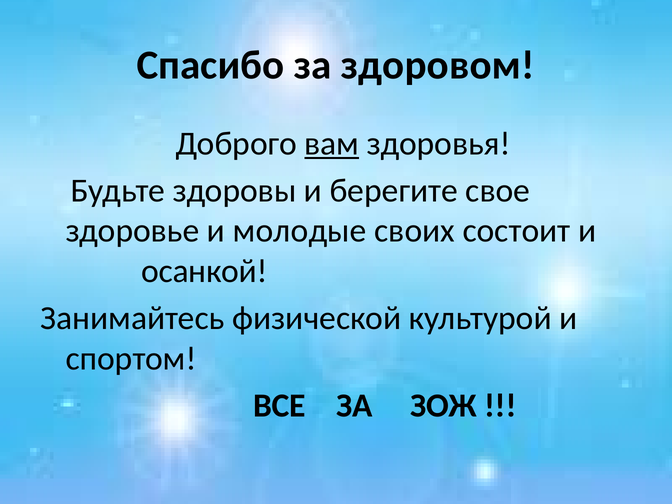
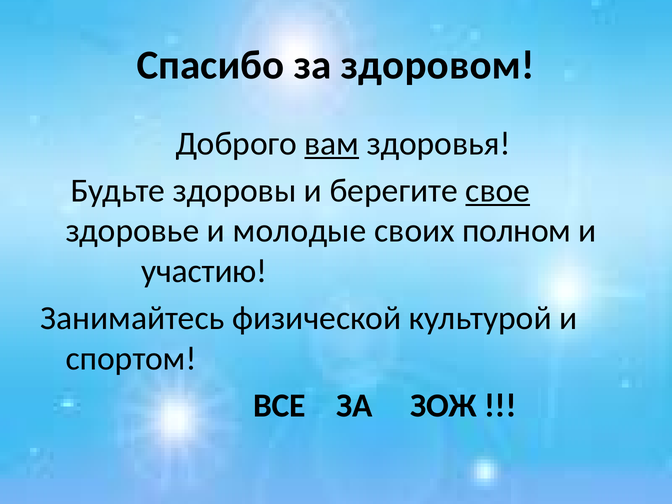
свое underline: none -> present
состоит: состоит -> полном
осанкой: осанкой -> участию
